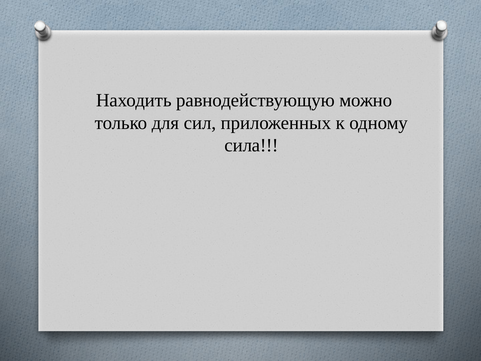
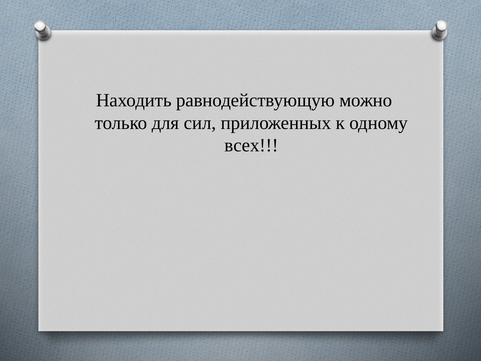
сила: сила -> всех
